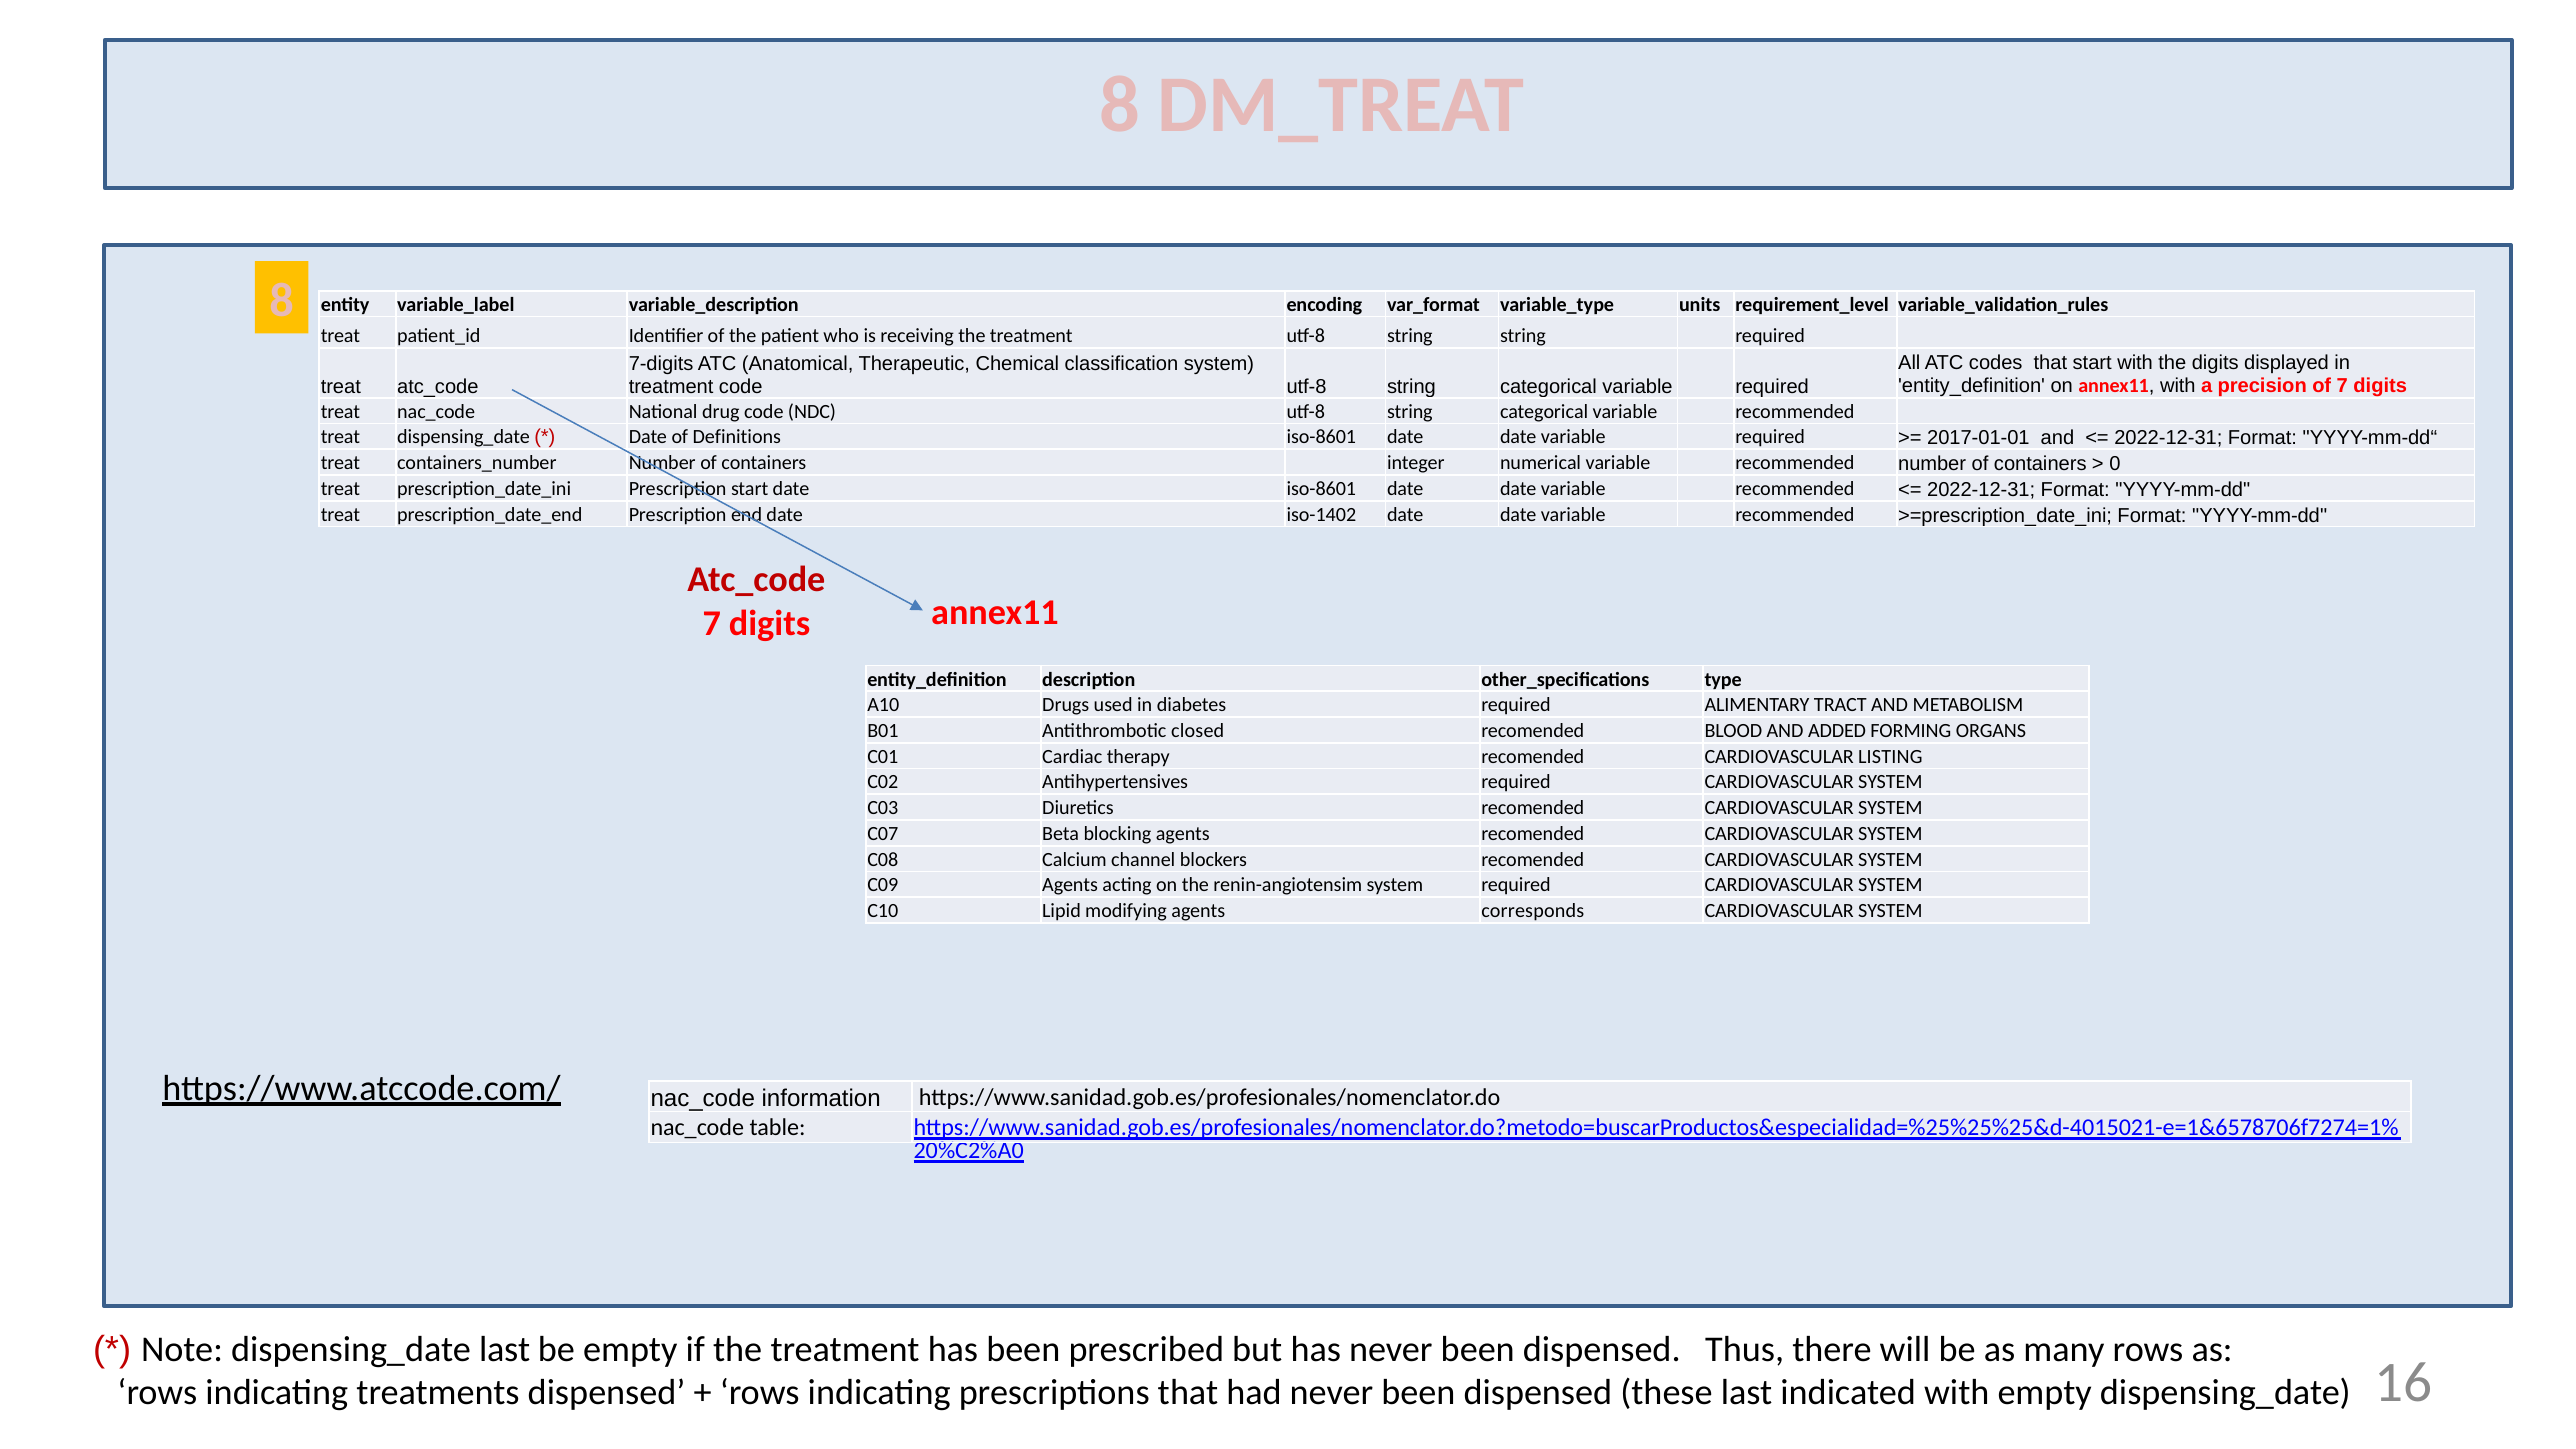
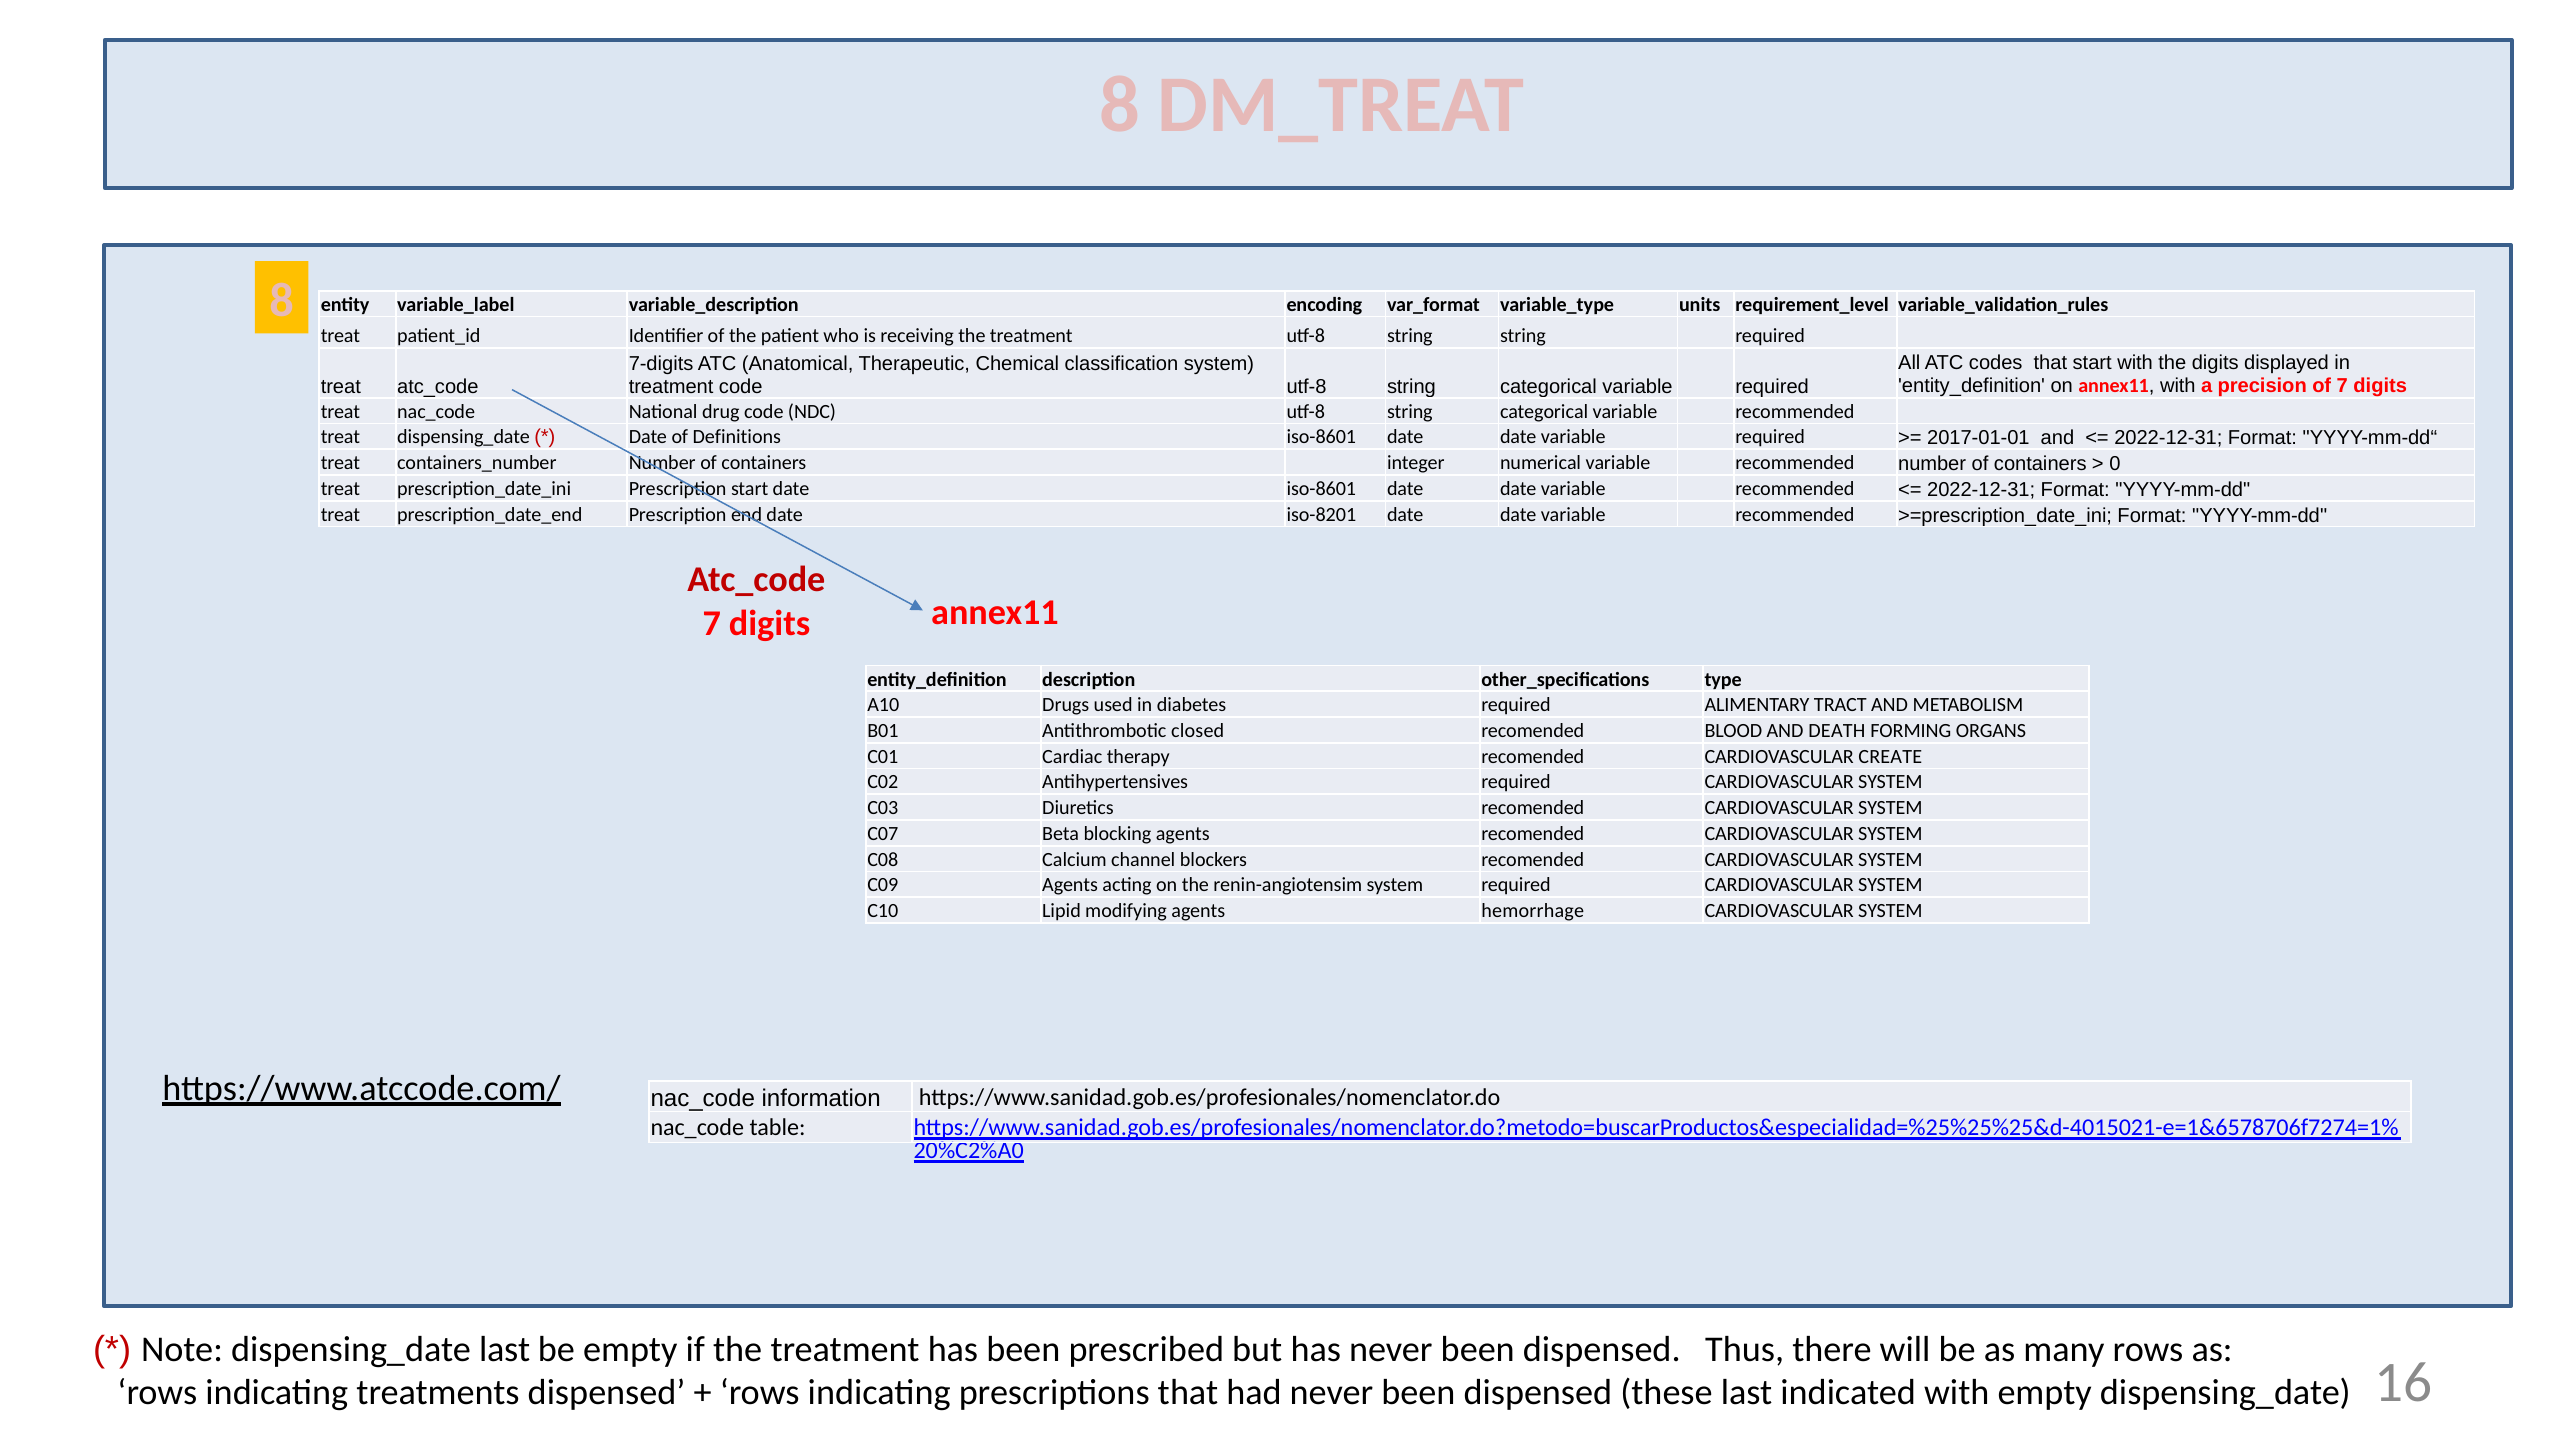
iso-1402: iso-1402 -> iso-8201
ADDED: ADDED -> DEATH
LISTING: LISTING -> CREATE
corresponds: corresponds -> hemorrhage
